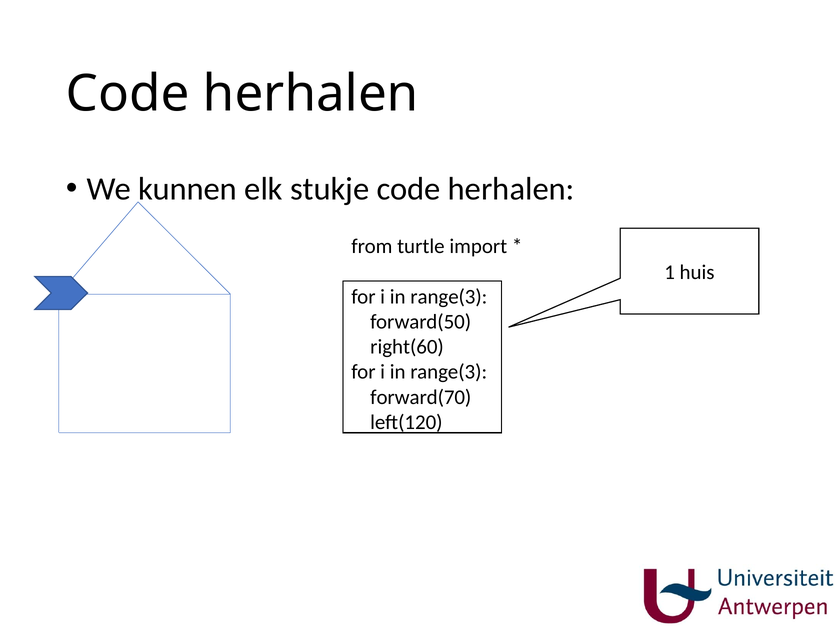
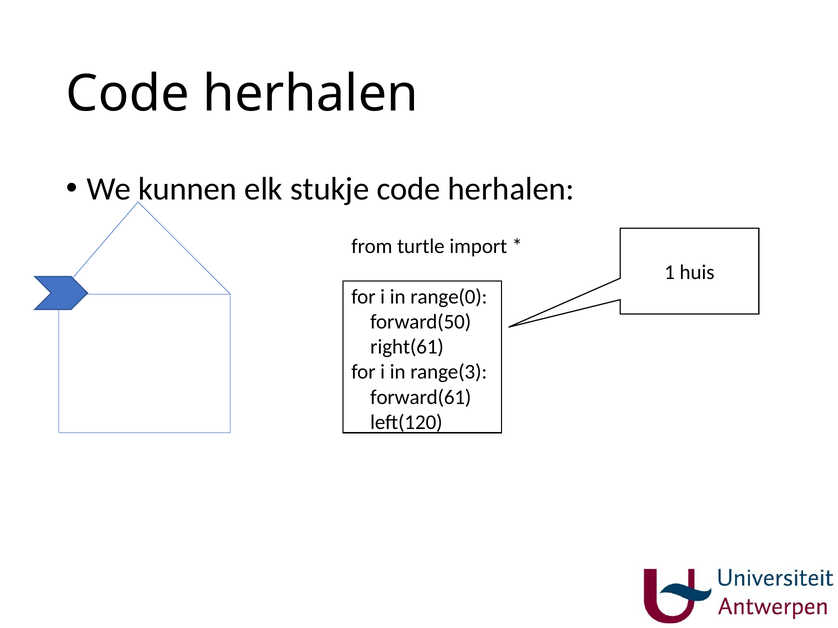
range(3 at (449, 297): range(3 -> range(0
right(60: right(60 -> right(61
forward(70: forward(70 -> forward(61
